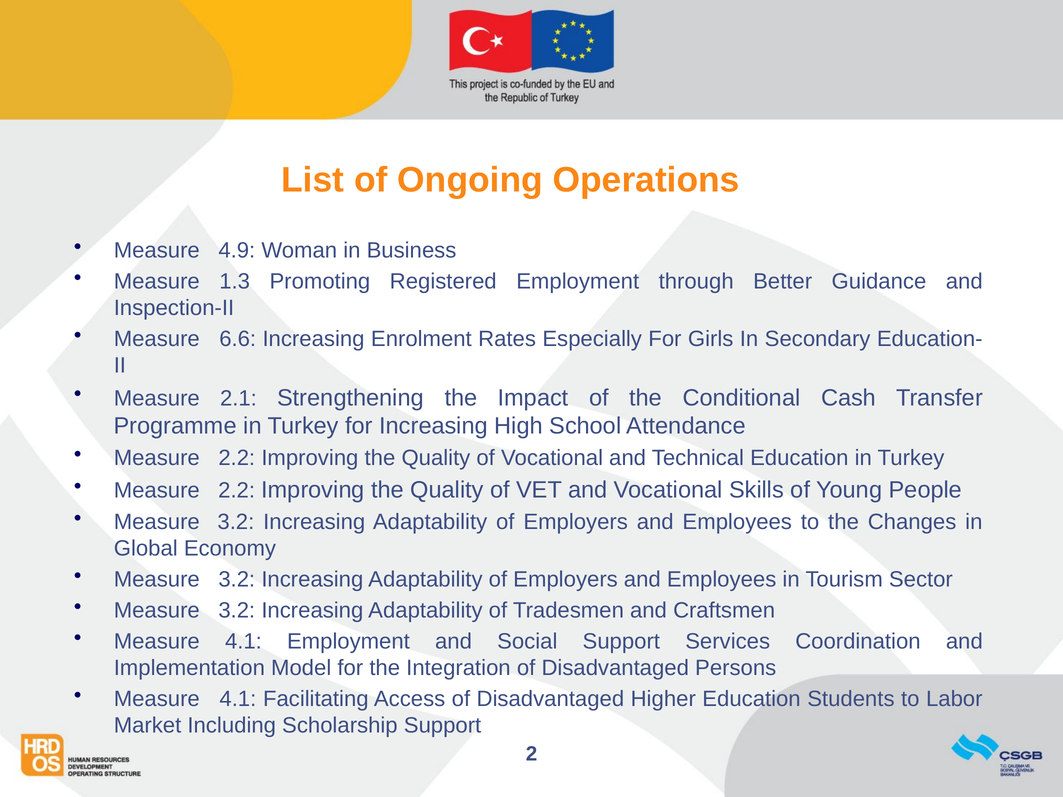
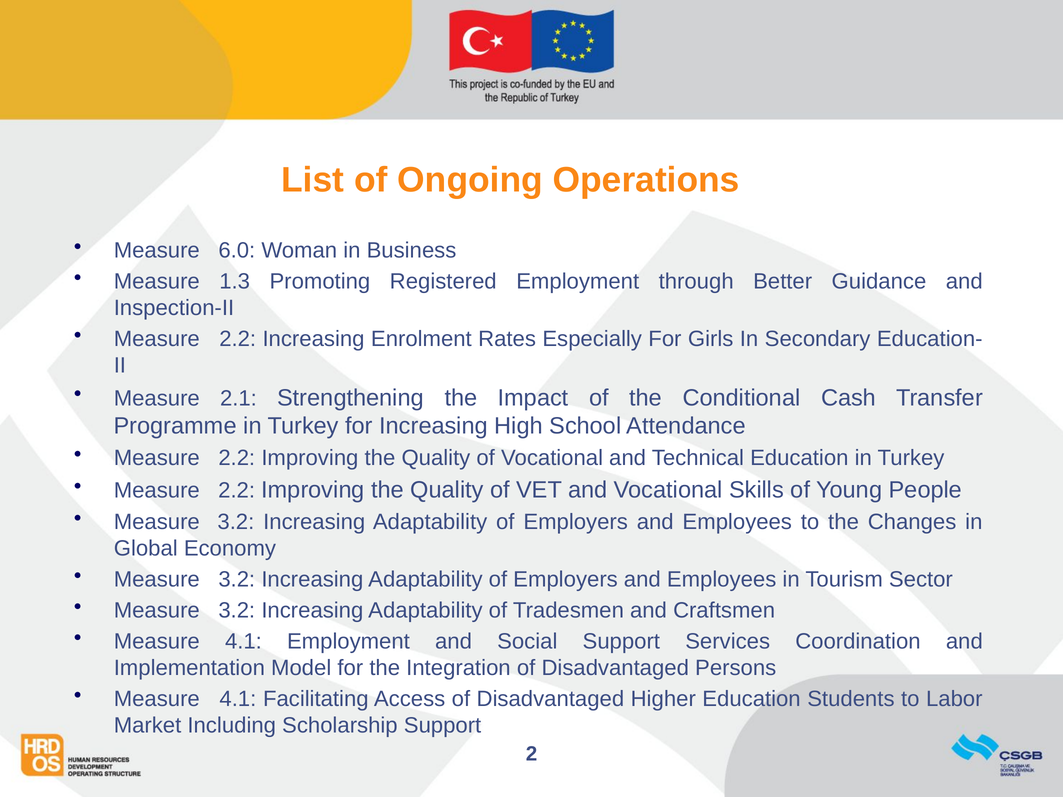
4.9: 4.9 -> 6.0
6.6 at (238, 339): 6.6 -> 2.2
